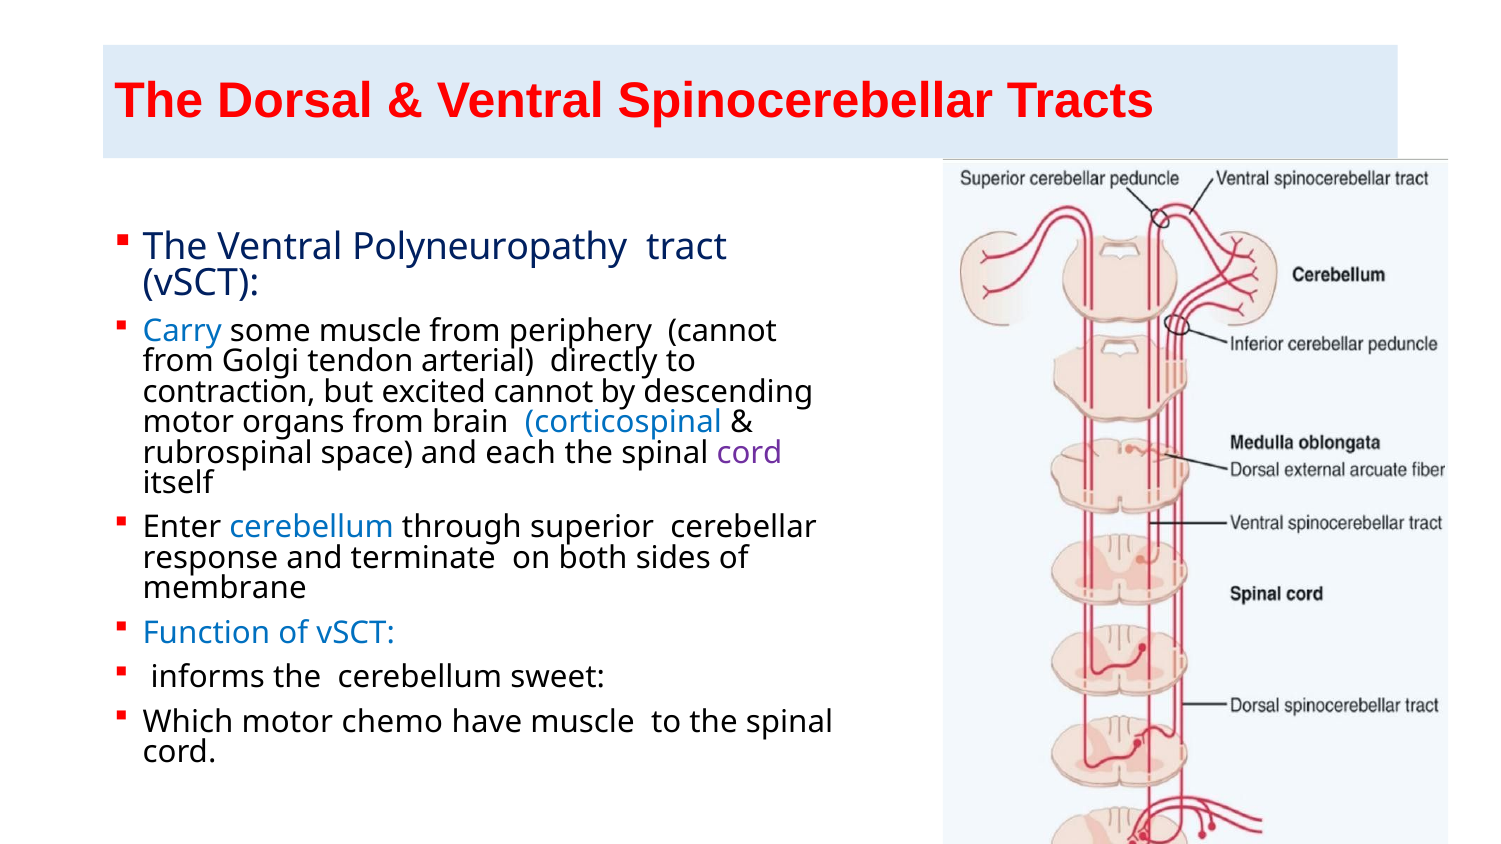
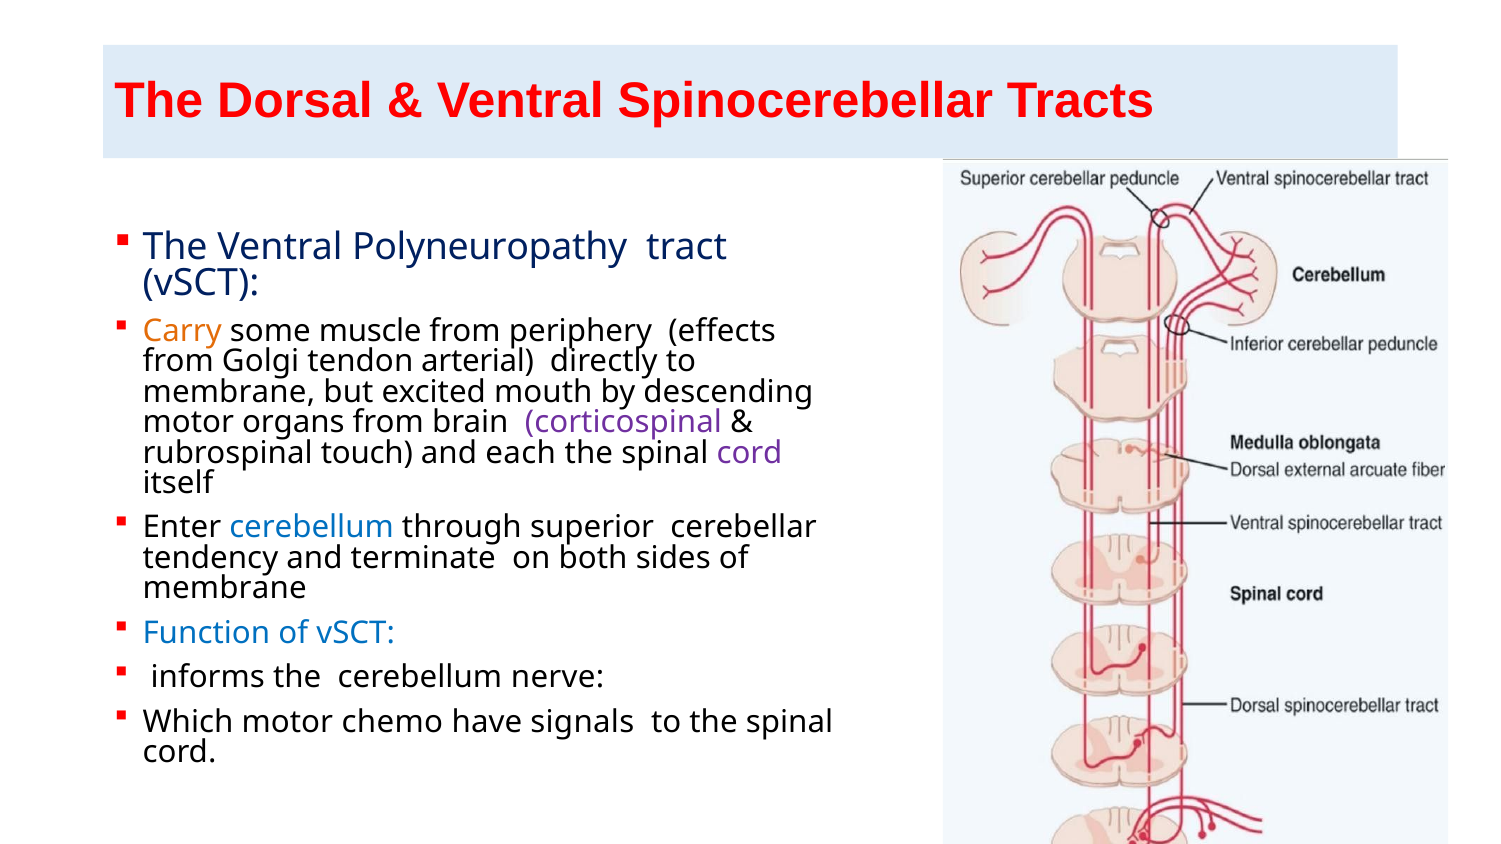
Carry colour: blue -> orange
periphery cannot: cannot -> effects
contraction at (229, 392): contraction -> membrane
excited cannot: cannot -> mouth
corticospinal colour: blue -> purple
space: space -> touch
response: response -> tendency
sweet: sweet -> nerve
have muscle: muscle -> signals
